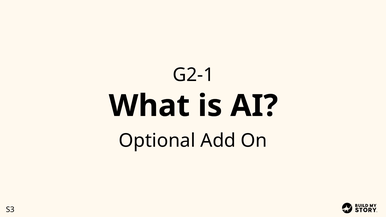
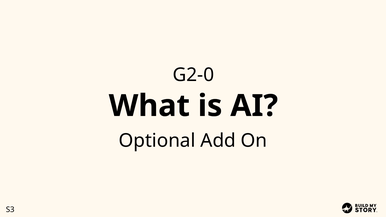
G2-1: G2-1 -> G2-0
